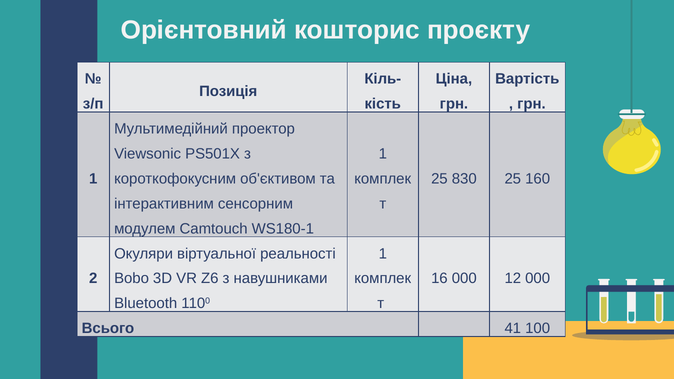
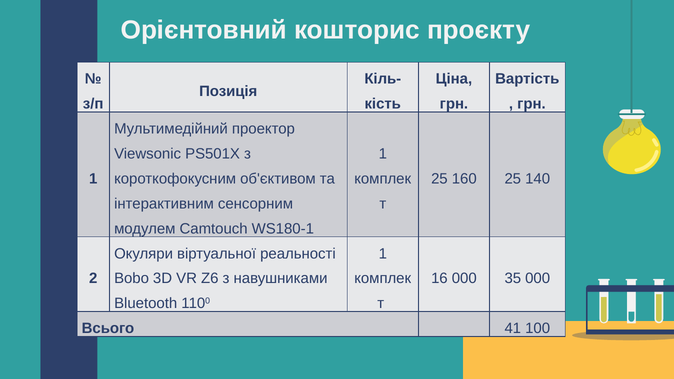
830: 830 -> 160
160: 160 -> 140
12: 12 -> 35
